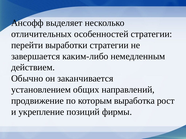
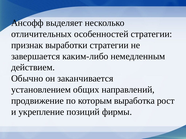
перейти: перейти -> признак
